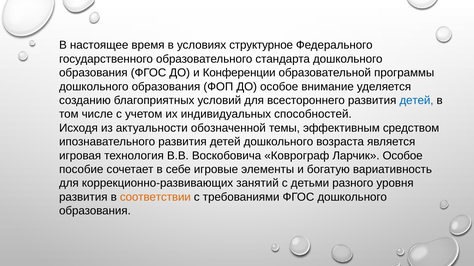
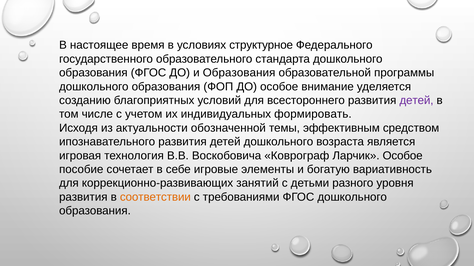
и Конференции: Конференции -> Образования
детей at (417, 101) colour: blue -> purple
способностей: способностей -> формировать
